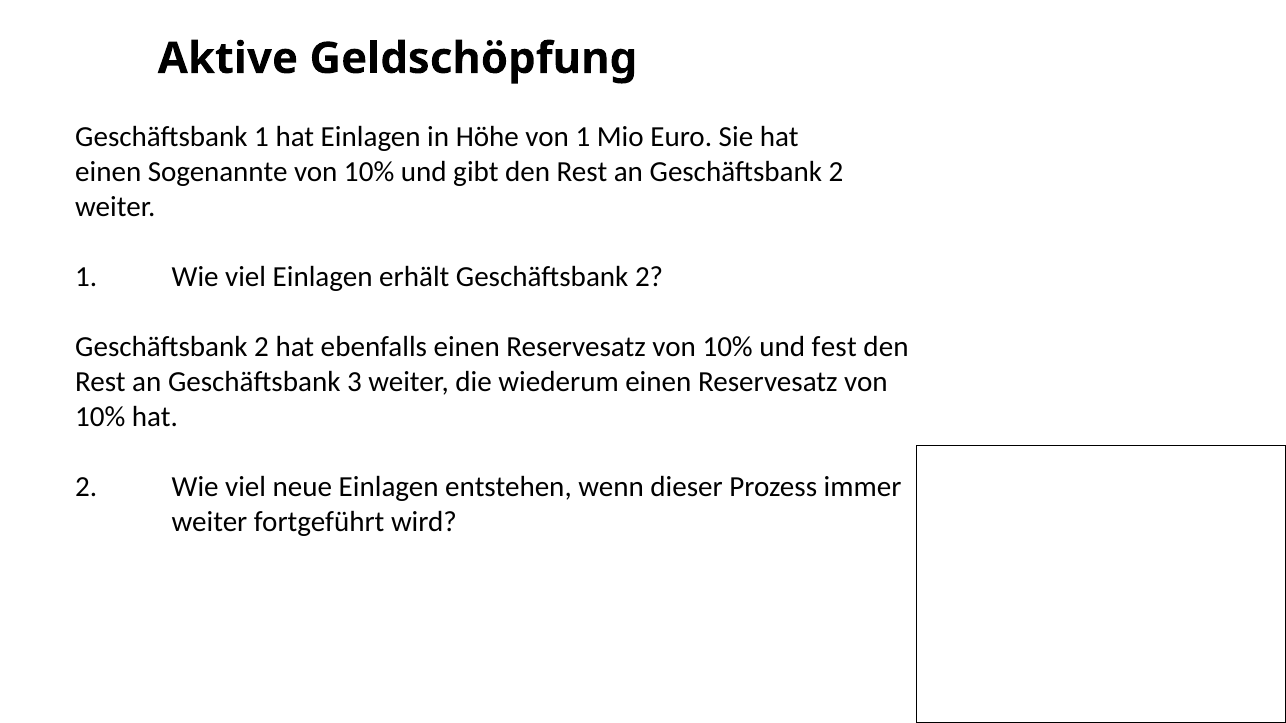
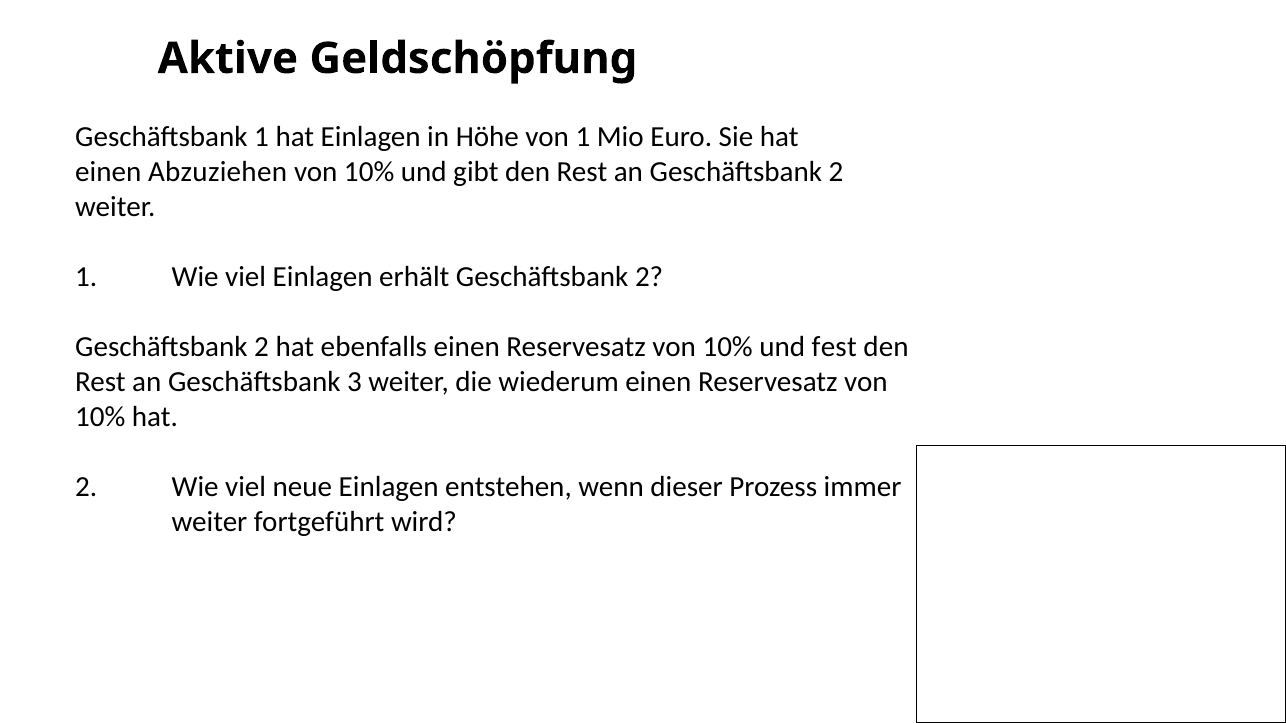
Sogenannte: Sogenannte -> Abzuziehen
